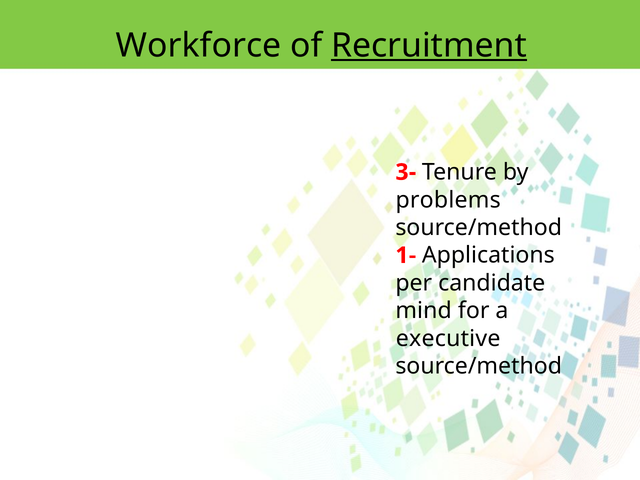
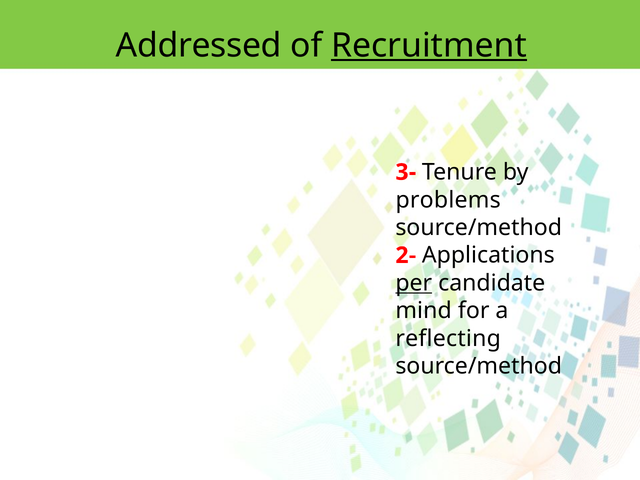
Workforce: Workforce -> Addressed
1-: 1- -> 2-
per underline: none -> present
executive: executive -> reflecting
